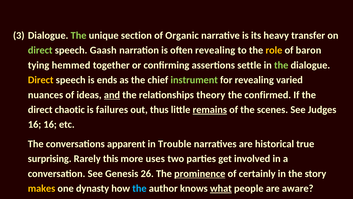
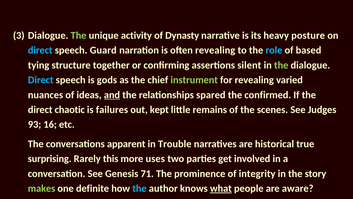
section: section -> activity
Organic: Organic -> Dynasty
transfer: transfer -> posture
direct at (40, 50) colour: light green -> light blue
Gaash: Gaash -> Guard
role colour: yellow -> light blue
baron: baron -> based
hemmed: hemmed -> structure
settle: settle -> silent
Direct at (41, 80) colour: yellow -> light blue
ends: ends -> gods
theory: theory -> spared
thus: thus -> kept
remains underline: present -> none
16 at (35, 124): 16 -> 93
26: 26 -> 71
prominence underline: present -> none
certainly: certainly -> integrity
makes colour: yellow -> light green
dynasty: dynasty -> definite
